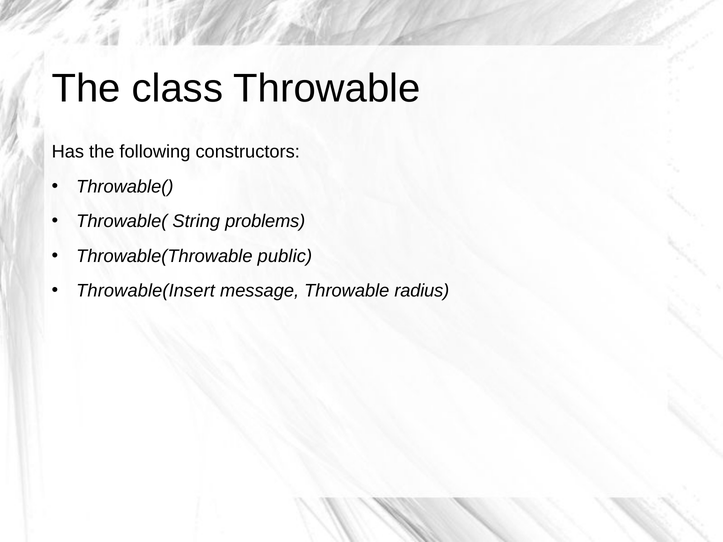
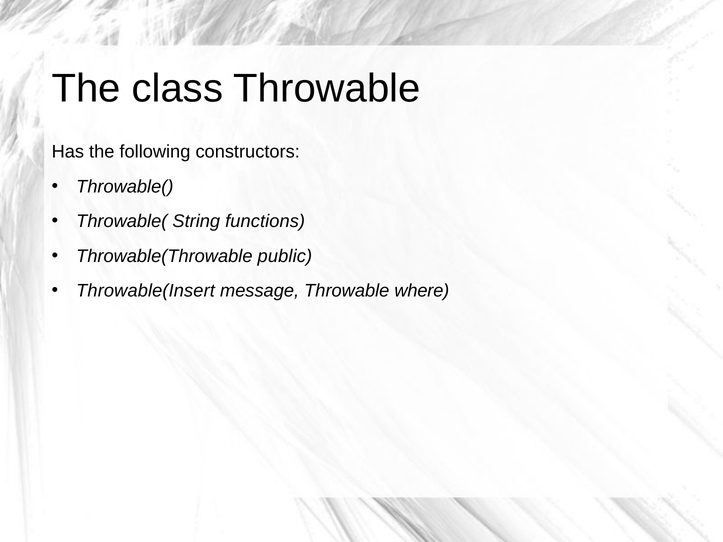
problems: problems -> functions
radius: radius -> where
